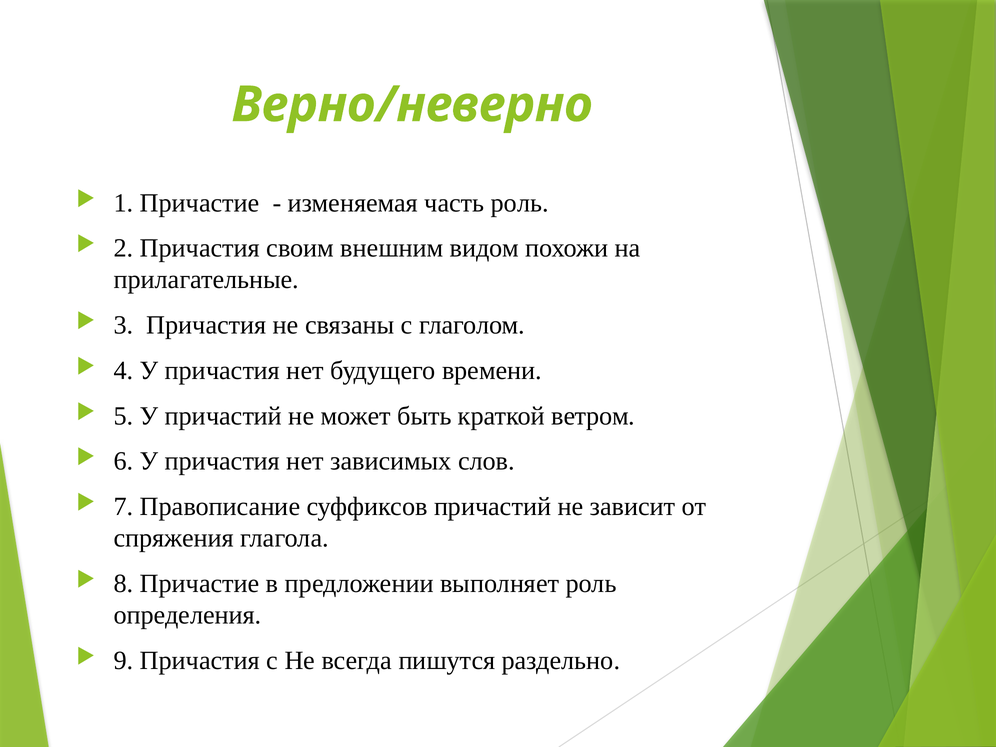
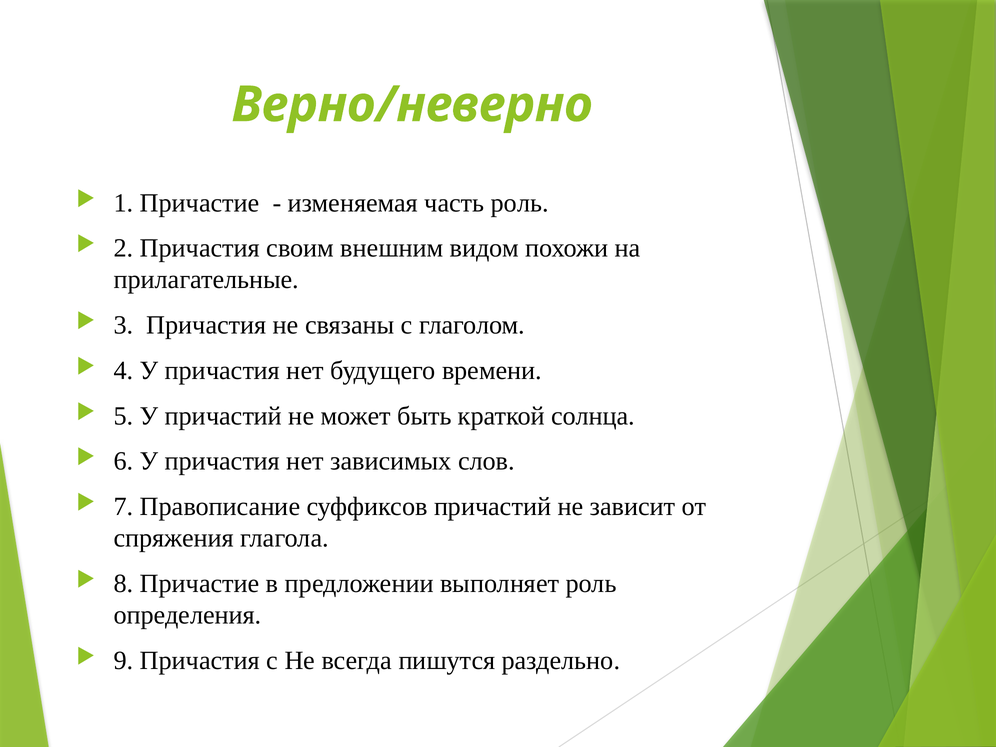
ветром: ветром -> солнца
